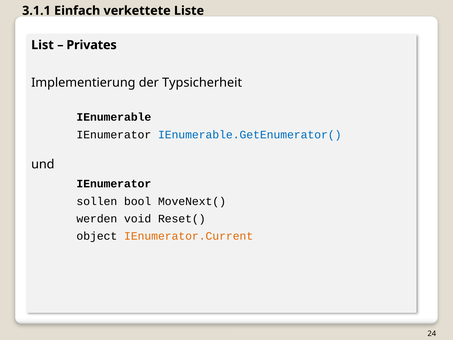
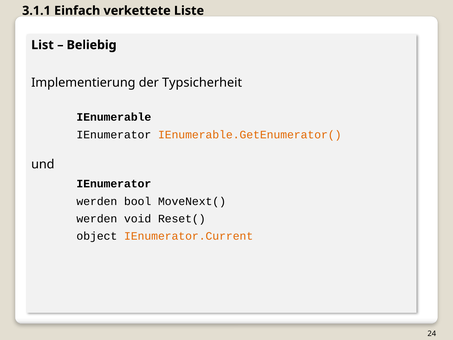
Privates: Privates -> Beliebig
IEnumerable.GetEnumerator( colour: blue -> orange
sollen at (97, 201): sollen -> werden
